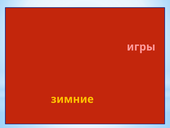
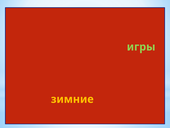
игры at (141, 47) colour: pink -> light green
